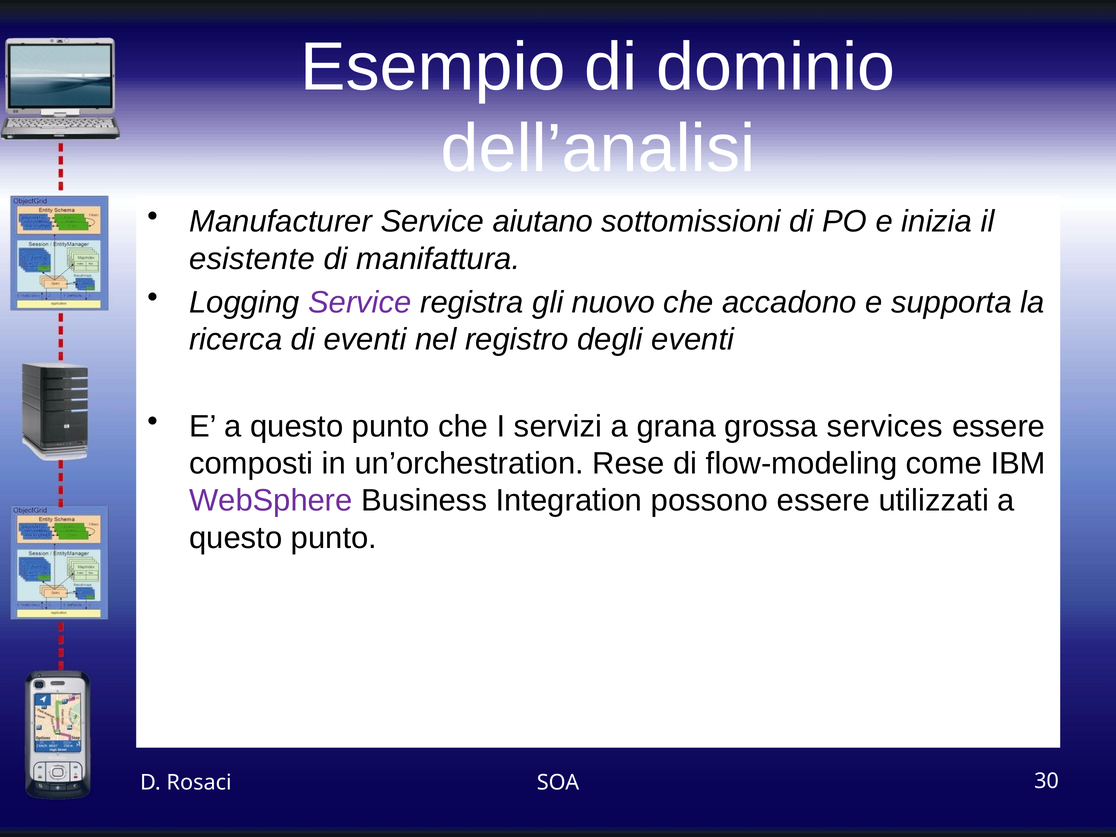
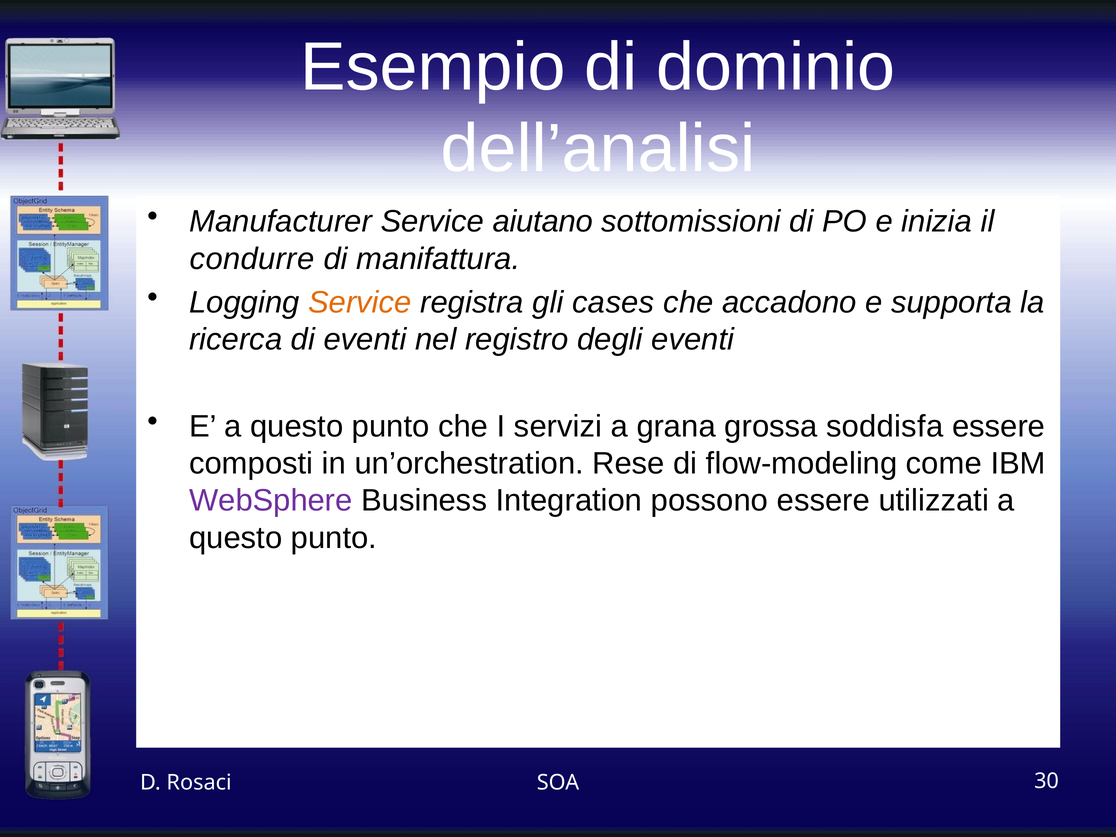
esistente: esistente -> condurre
Service at (360, 302) colour: purple -> orange
nuovo: nuovo -> cases
services: services -> soddisfa
